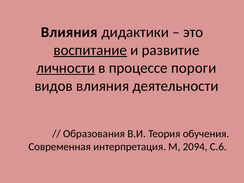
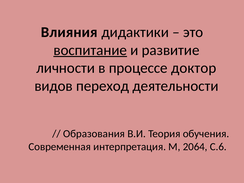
личности underline: present -> none
пороги: пороги -> доктор
видов влияния: влияния -> переход
2094: 2094 -> 2064
